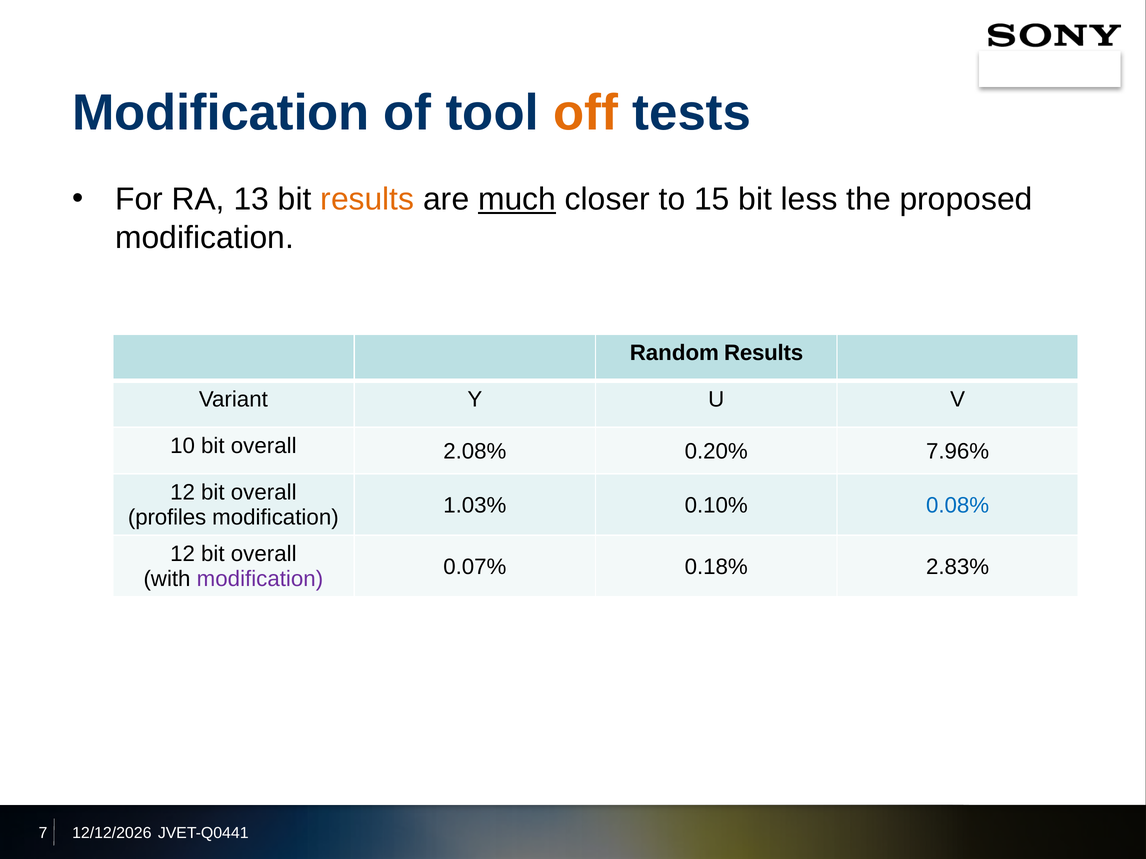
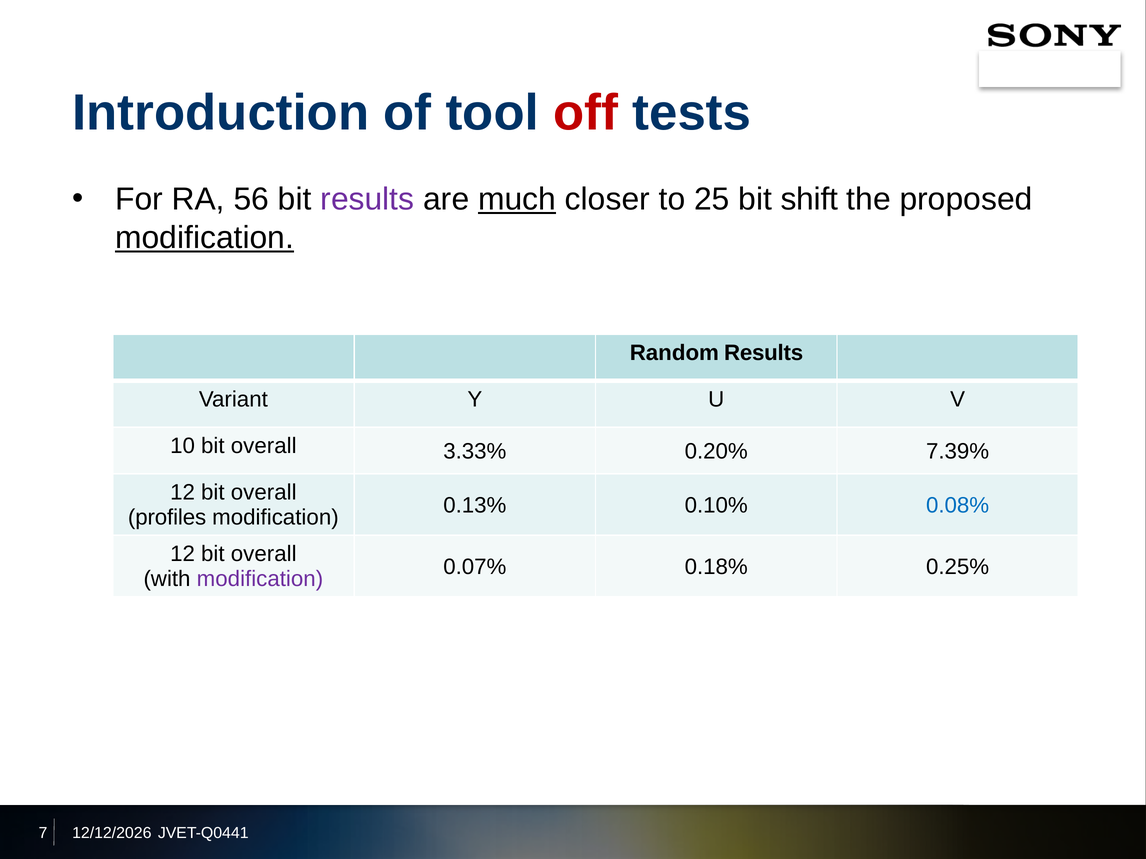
Modification at (221, 113): Modification -> Introduction
off colour: orange -> red
13: 13 -> 56
results at (367, 200) colour: orange -> purple
15: 15 -> 25
less: less -> shift
modification at (205, 238) underline: none -> present
2.08%: 2.08% -> 3.33%
7.96%: 7.96% -> 7.39%
1.03%: 1.03% -> 0.13%
2.83%: 2.83% -> 0.25%
